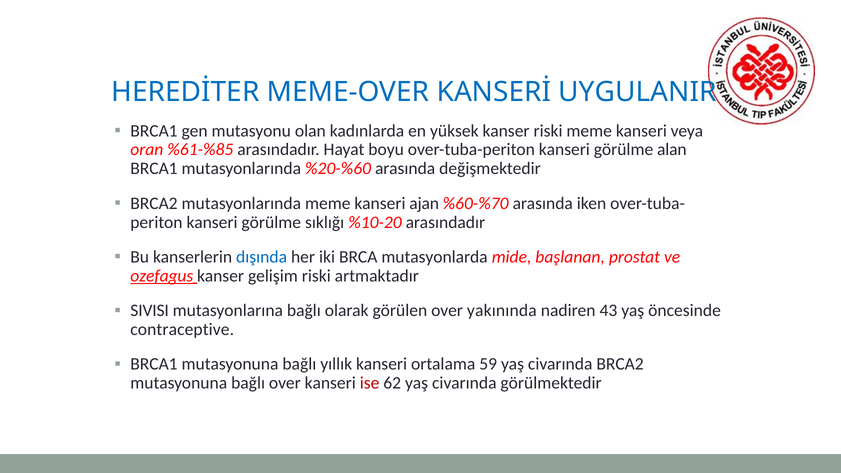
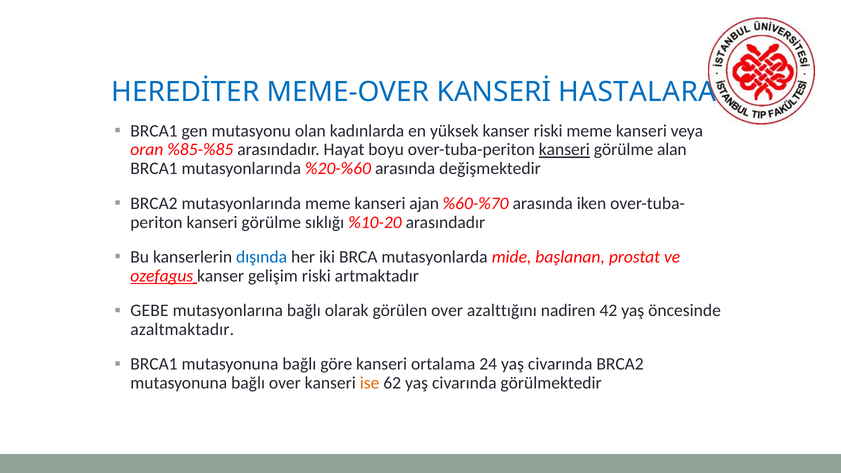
UYGULANIR: UYGULANIR -> HASTALARA
%61-%85: %61-%85 -> %85-%85
kanseri at (564, 150) underline: none -> present
SIVISI: SIVISI -> GEBE
yakınında: yakınında -> azalttığını
43: 43 -> 42
contraceptive: contraceptive -> azaltmaktadır
yıllık: yıllık -> göre
59: 59 -> 24
ise colour: red -> orange
